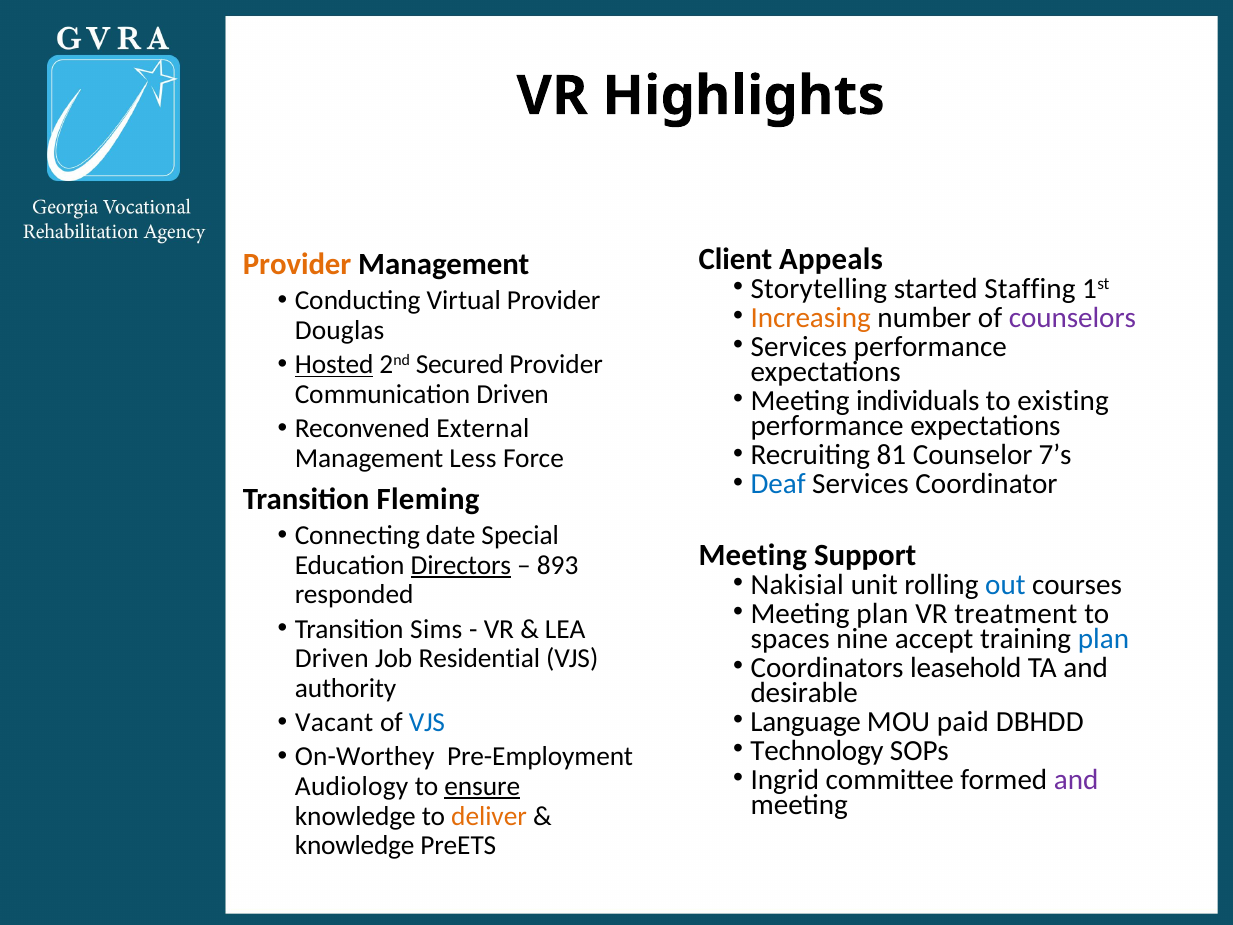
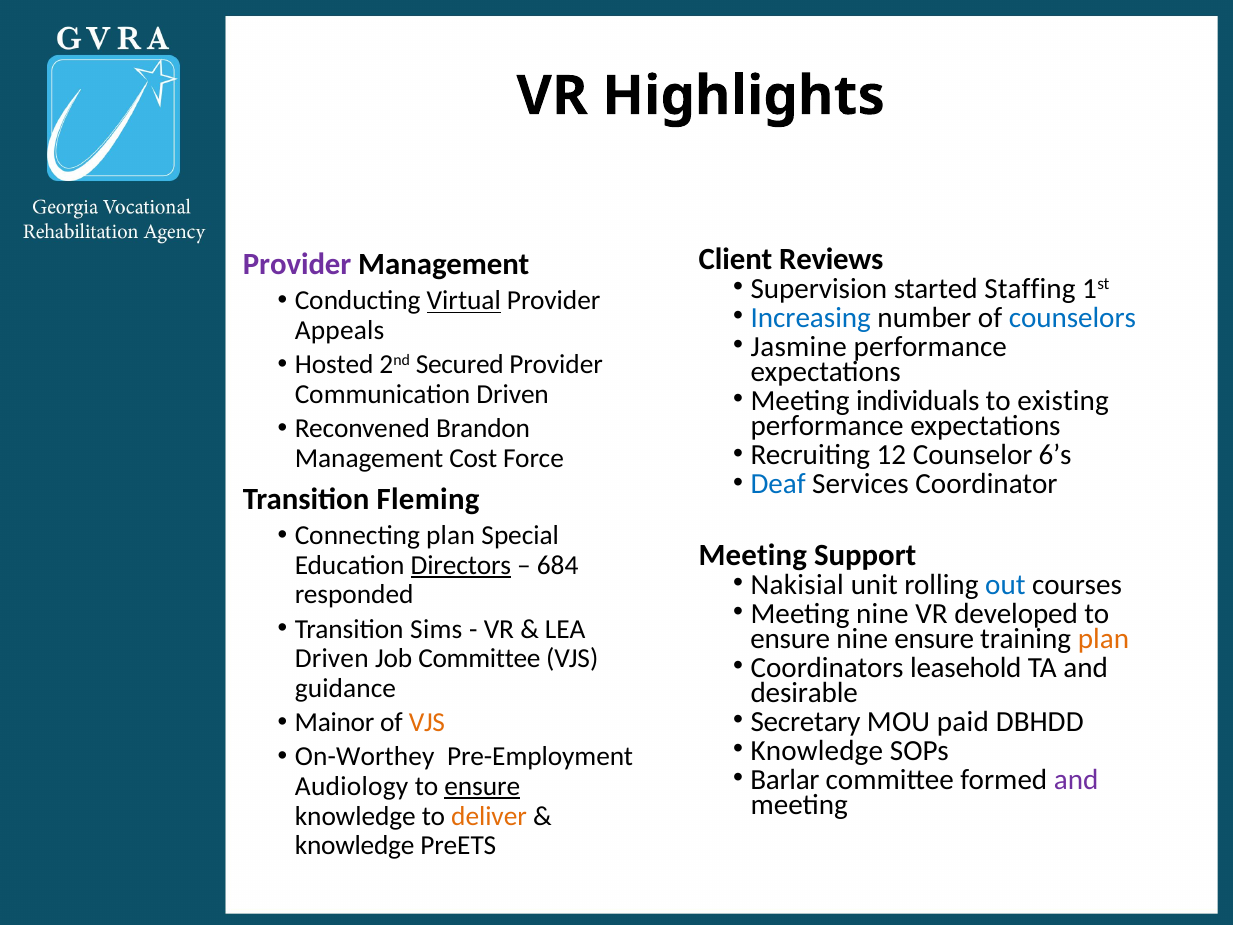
Appeals: Appeals -> Reviews
Provider at (297, 264) colour: orange -> purple
Storytelling: Storytelling -> Supervision
Virtual underline: none -> present
Increasing colour: orange -> blue
counselors colour: purple -> blue
Douglas: Douglas -> Appeals
Services at (799, 347): Services -> Jasmine
Hosted underline: present -> none
External: External -> Brandon
81: 81 -> 12
7’s: 7’s -> 6’s
Less: Less -> Cost
Connecting date: date -> plan
893: 893 -> 684
Meeting plan: plan -> nine
treatment: treatment -> developed
spaces at (790, 639): spaces -> ensure
nine accept: accept -> ensure
plan at (1103, 639) colour: blue -> orange
Job Residential: Residential -> Committee
authority: authority -> guidance
Language: Language -> Secretary
Vacant: Vacant -> Mainor
VJS at (427, 722) colour: blue -> orange
Technology at (817, 751): Technology -> Knowledge
Ingrid: Ingrid -> Barlar
